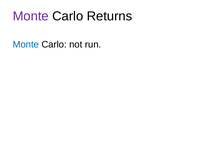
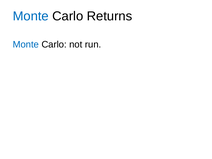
Monte at (31, 16) colour: purple -> blue
